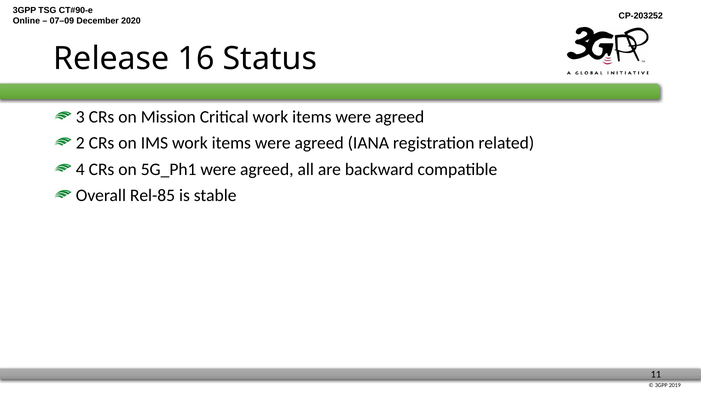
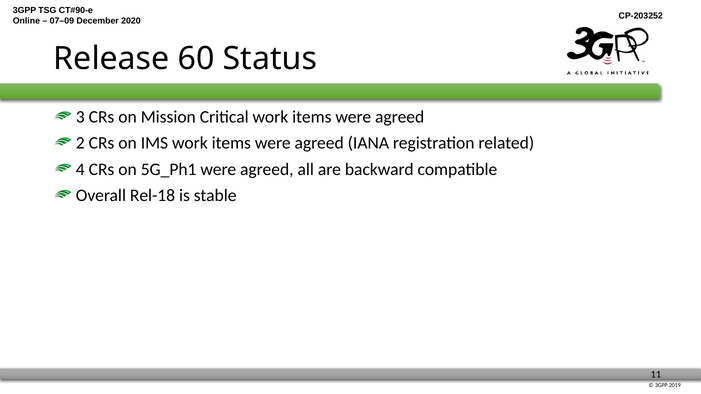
16: 16 -> 60
Rel-85: Rel-85 -> Rel-18
